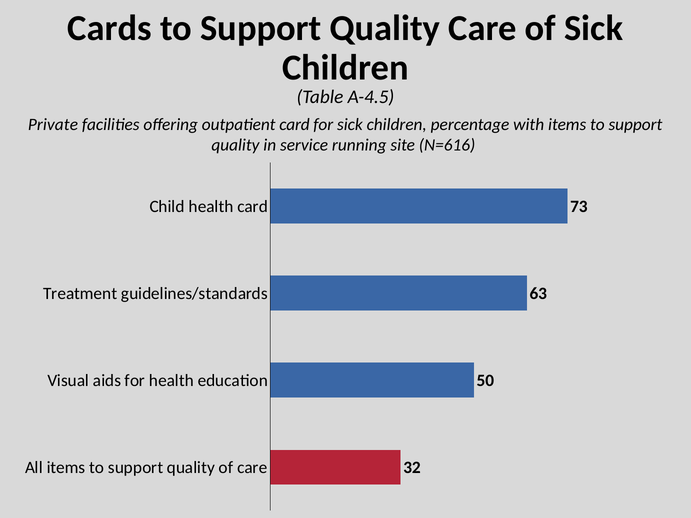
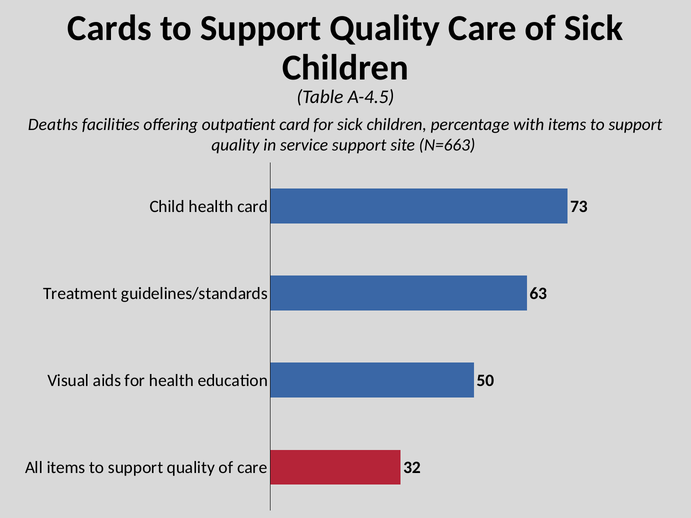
Private: Private -> Deaths
service running: running -> support
N=616: N=616 -> N=663
